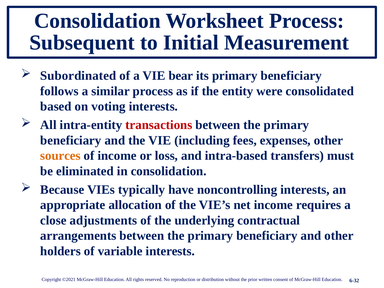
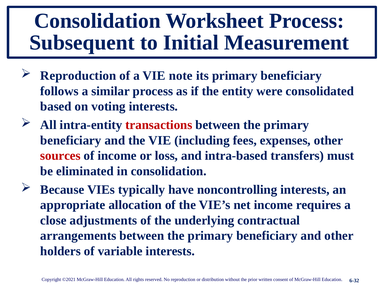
Subordinated at (78, 76): Subordinated -> Reproduction
bear: bear -> note
sources colour: orange -> red
